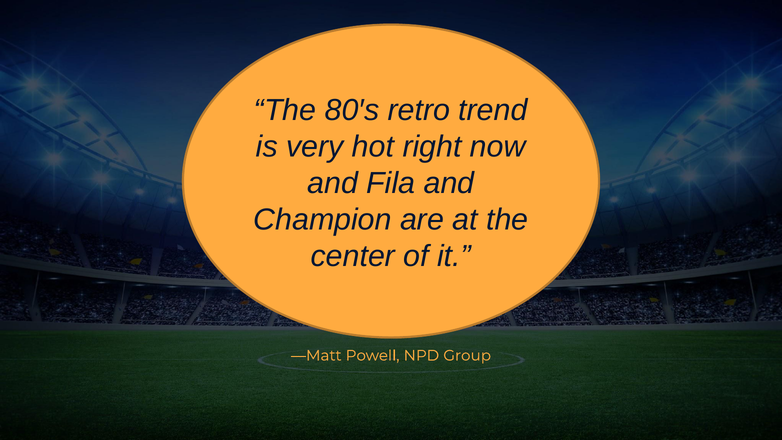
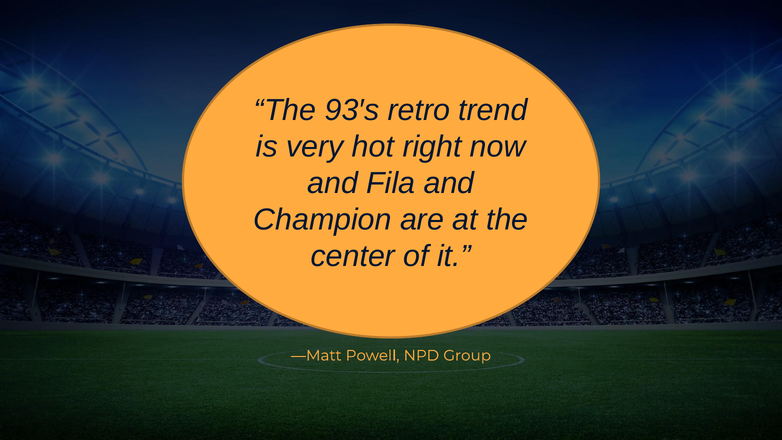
80′s: 80′s -> 93′s
